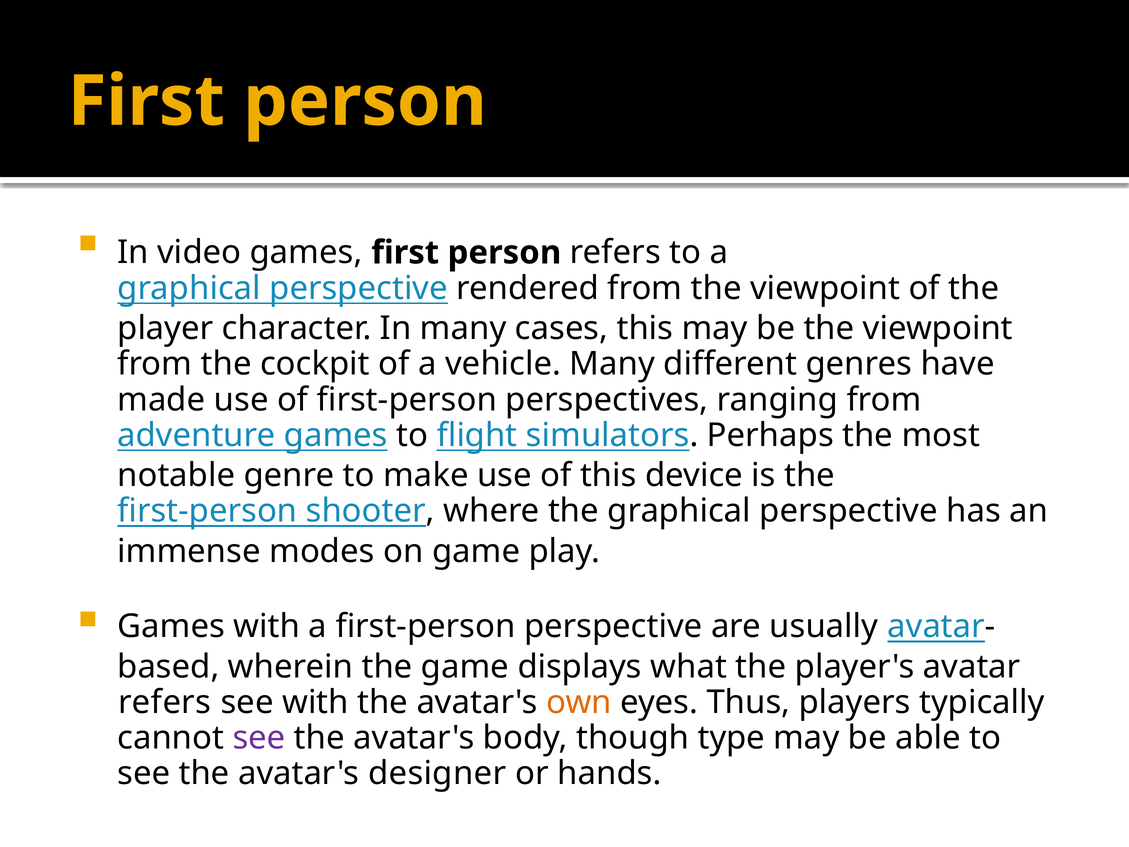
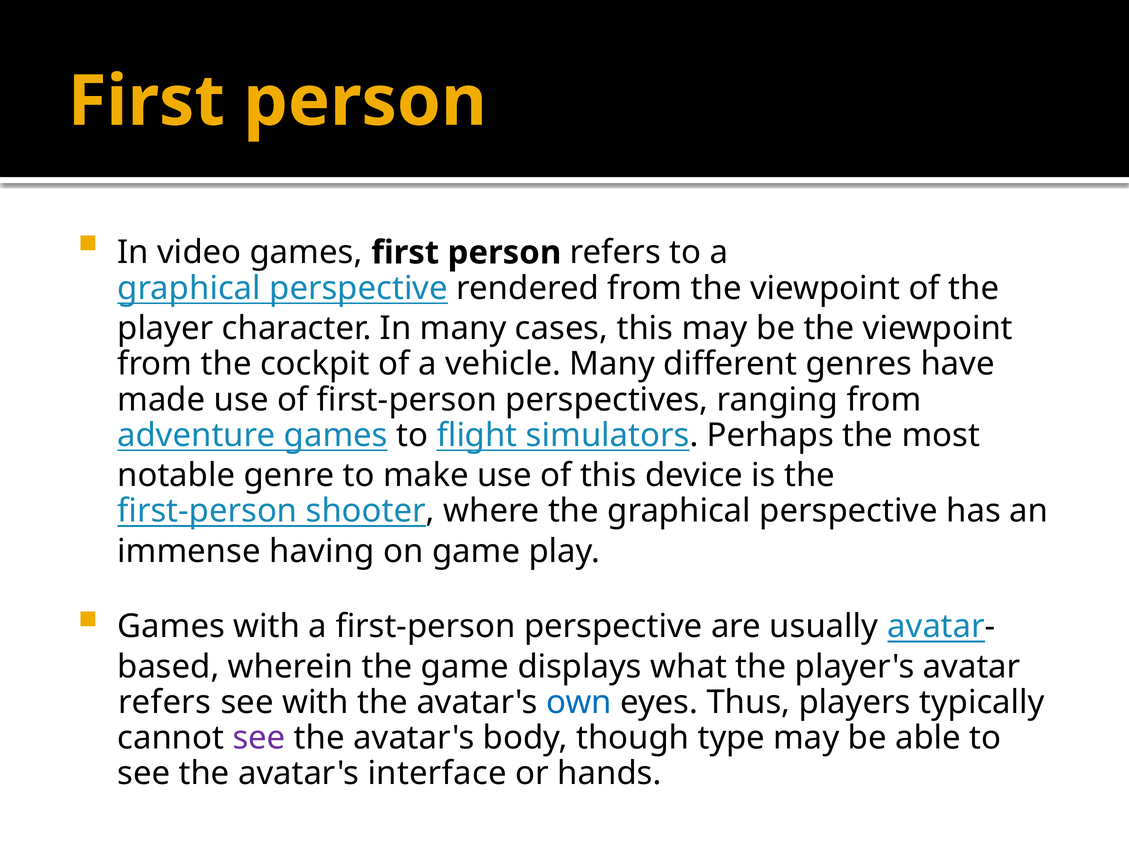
modes: modes -> having
own colour: orange -> blue
designer: designer -> interface
